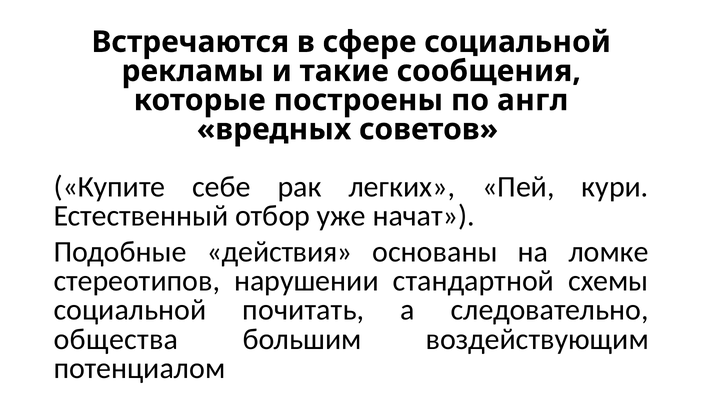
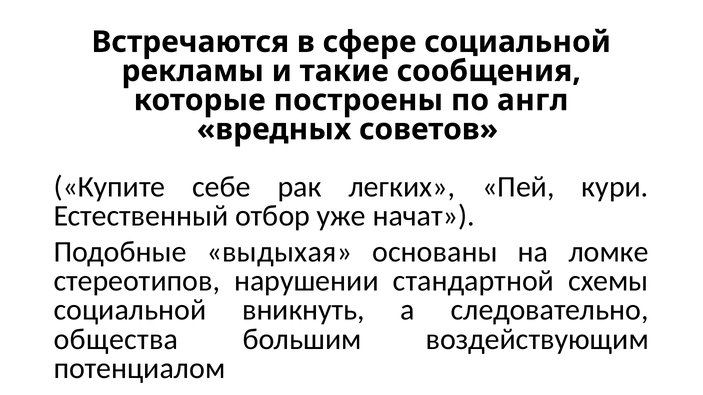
действия: действия -> выдыхая
почитать: почитать -> вникнуть
